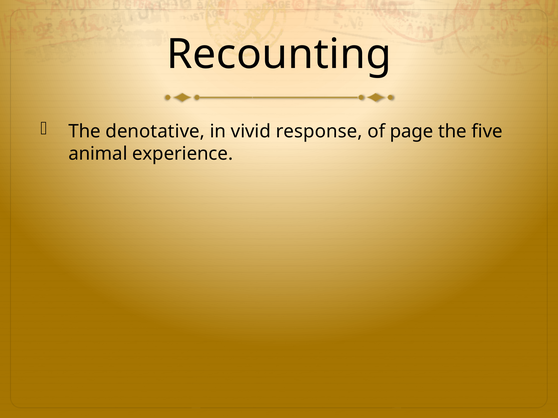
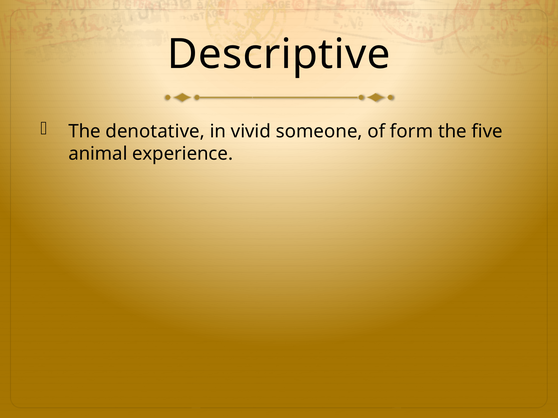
Recounting: Recounting -> Descriptive
response: response -> someone
page: page -> form
